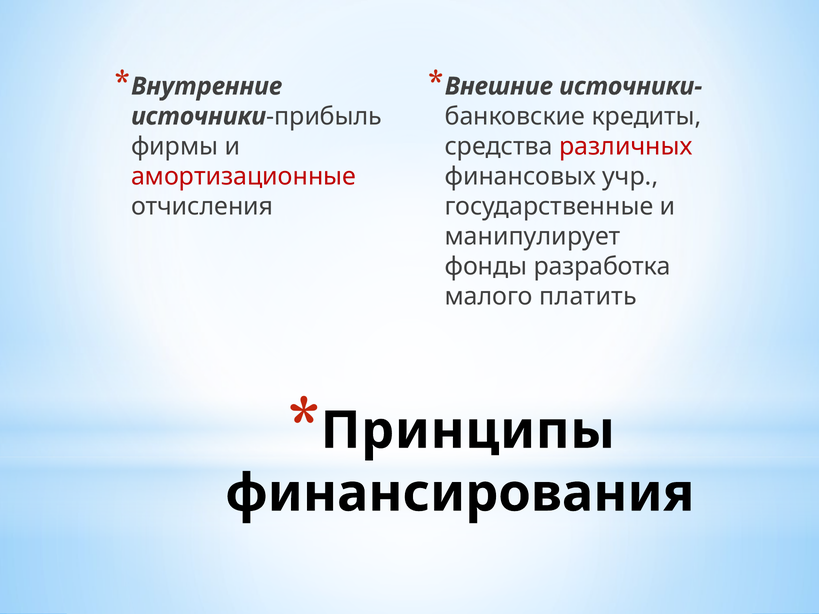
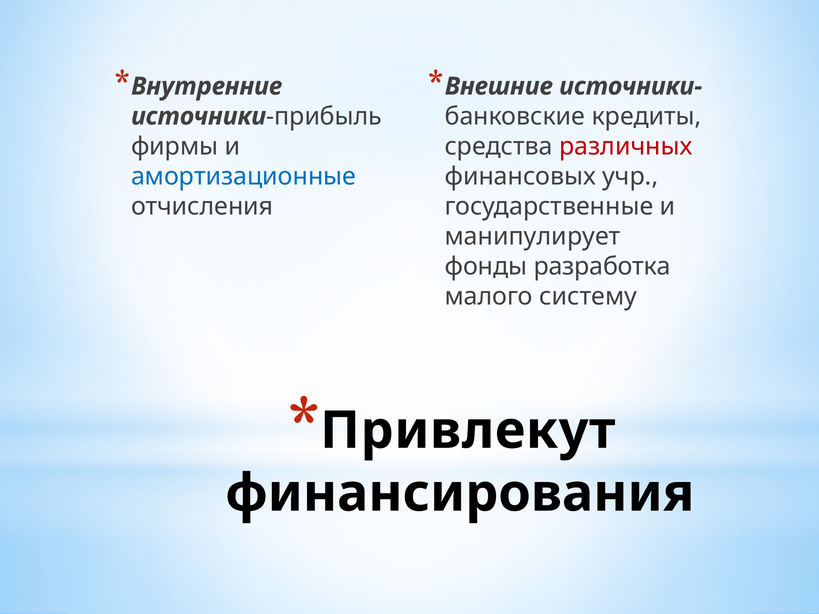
амортизационные colour: red -> blue
платить: платить -> систему
Принципы: Принципы -> Привлекут
